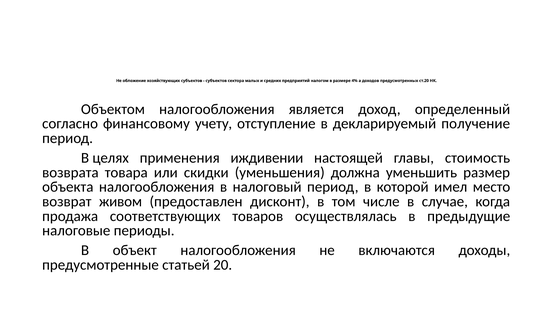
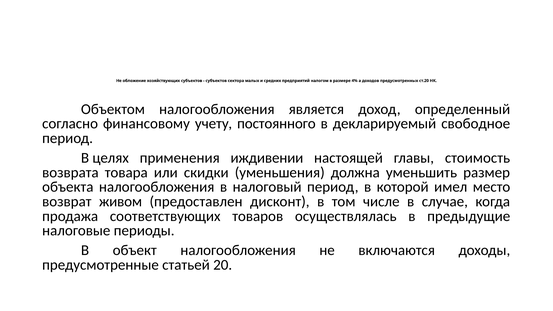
отступление: отступление -> постоянного
получение: получение -> свободное
